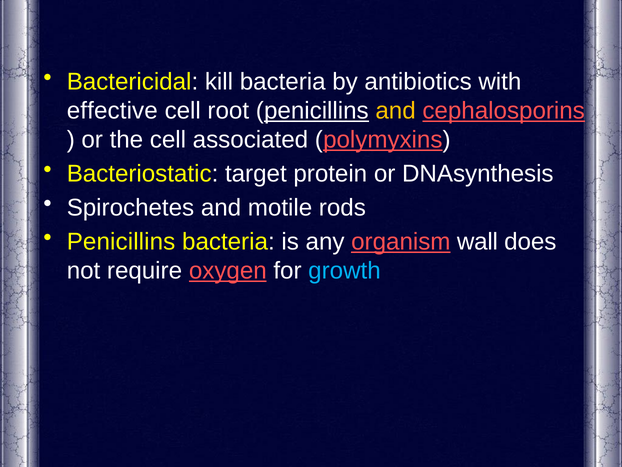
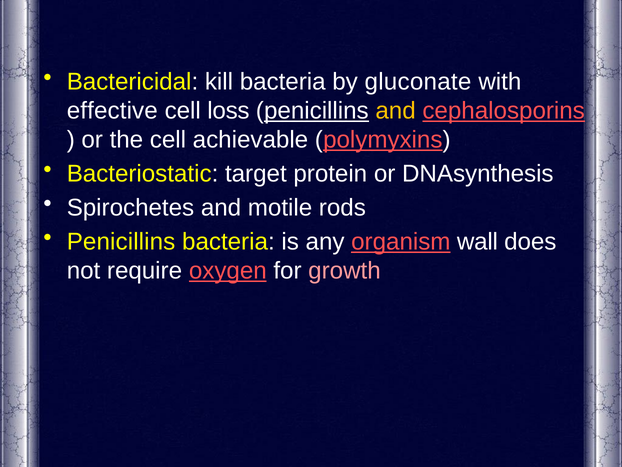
antibiotics: antibiotics -> gluconate
root: root -> loss
associated: associated -> achievable
growth colour: light blue -> pink
